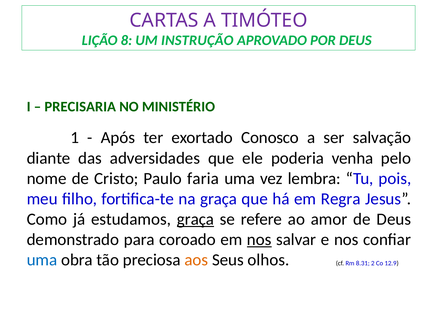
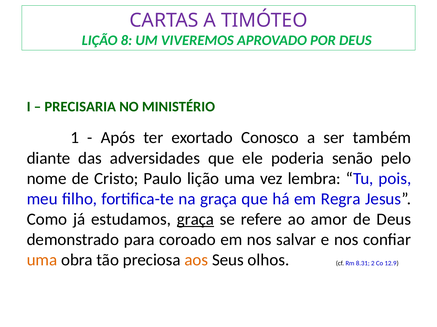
INSTRUÇÃO: INSTRUÇÃO -> VIVEREMOS
salvação: salvação -> também
venha: venha -> senão
Paulo faria: faria -> lição
nos at (259, 240) underline: present -> none
uma at (42, 260) colour: blue -> orange
